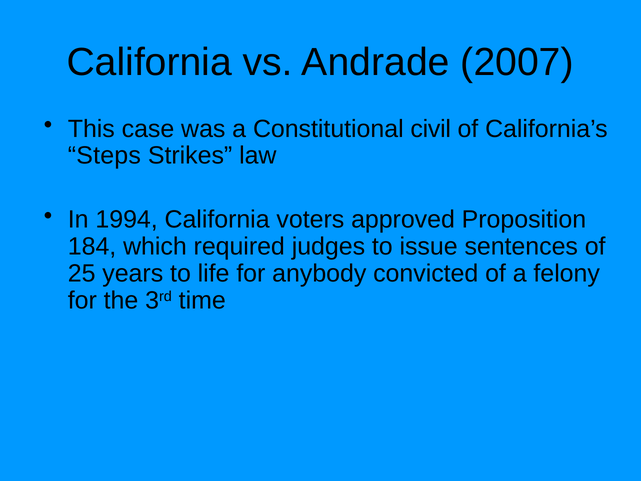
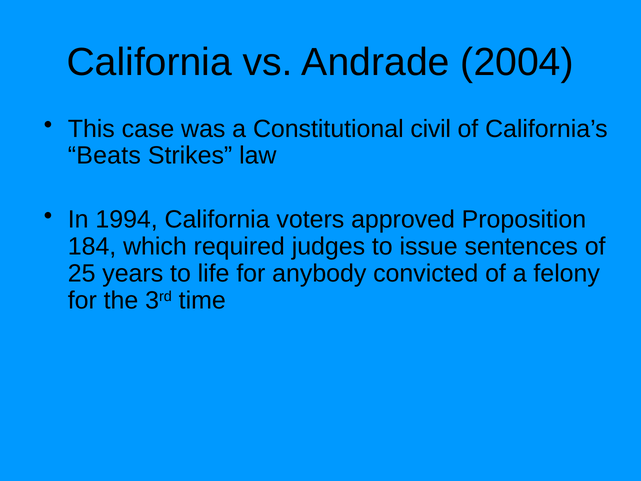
2007: 2007 -> 2004
Steps: Steps -> Beats
